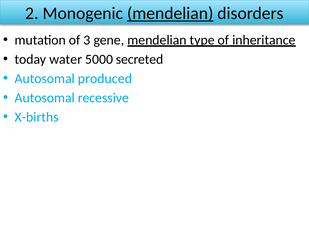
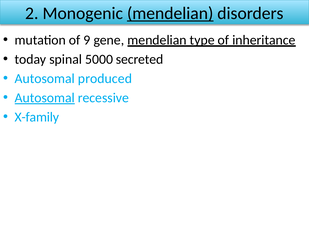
3: 3 -> 9
water: water -> spinal
Autosomal at (45, 98) underline: none -> present
X-births: X-births -> X-family
